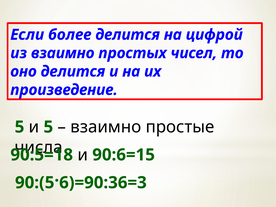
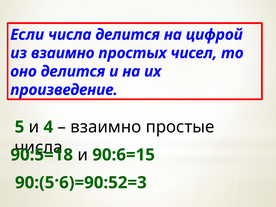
Если более: более -> числа
и 5: 5 -> 4
90:(5·6)=90:36=3: 90:(5·6)=90:36=3 -> 90:(5·6)=90:52=3
